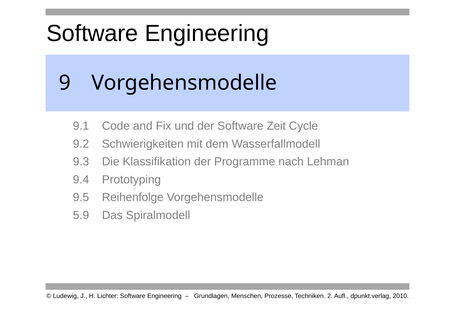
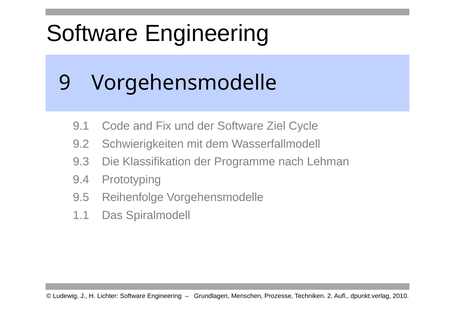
Zeit: Zeit -> Ziel
5.9: 5.9 -> 1.1
